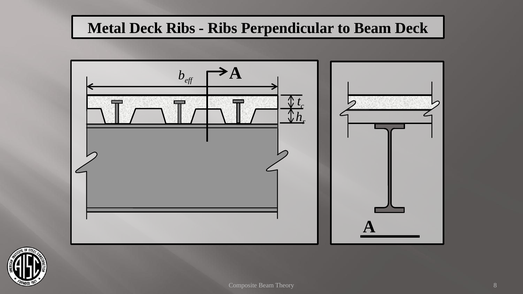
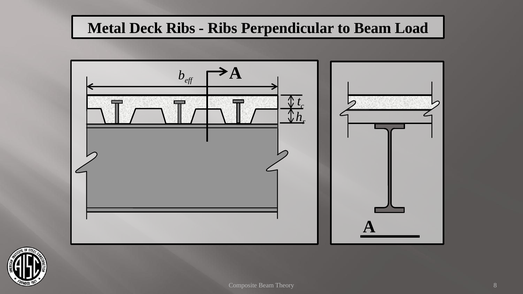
Beam Deck: Deck -> Load
